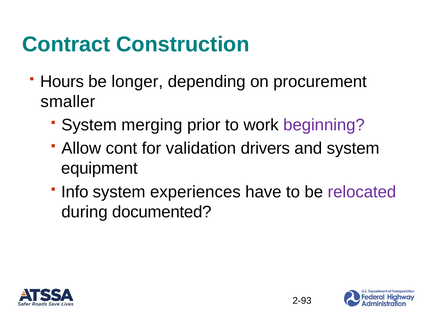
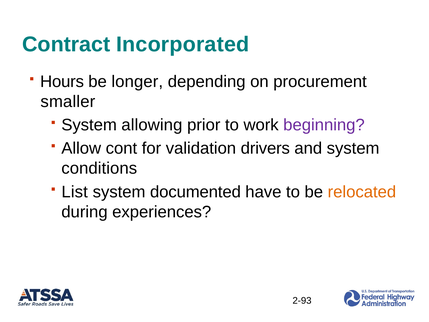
Construction: Construction -> Incorporated
merging: merging -> allowing
equipment: equipment -> conditions
Info: Info -> List
experiences: experiences -> documented
relocated colour: purple -> orange
documented: documented -> experiences
